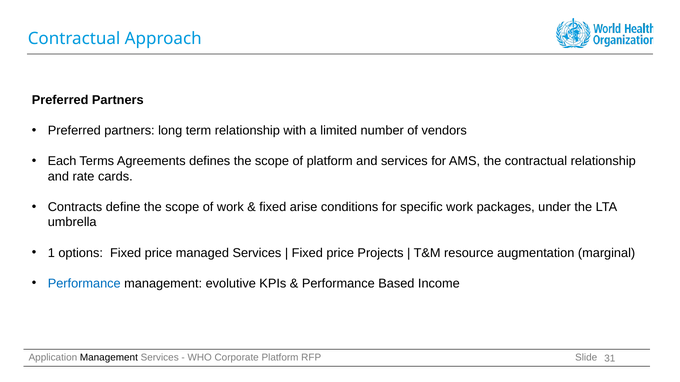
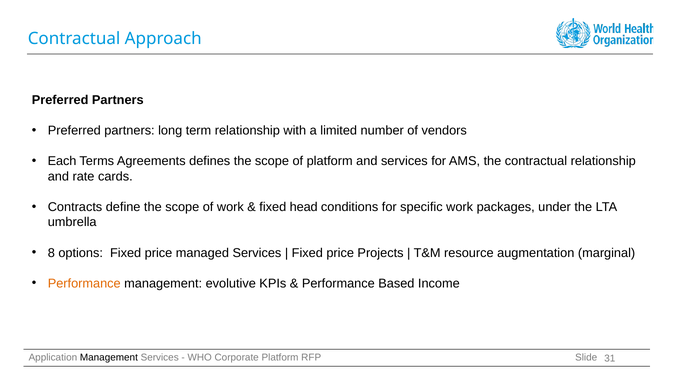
arise: arise -> head
1: 1 -> 8
Performance at (84, 284) colour: blue -> orange
